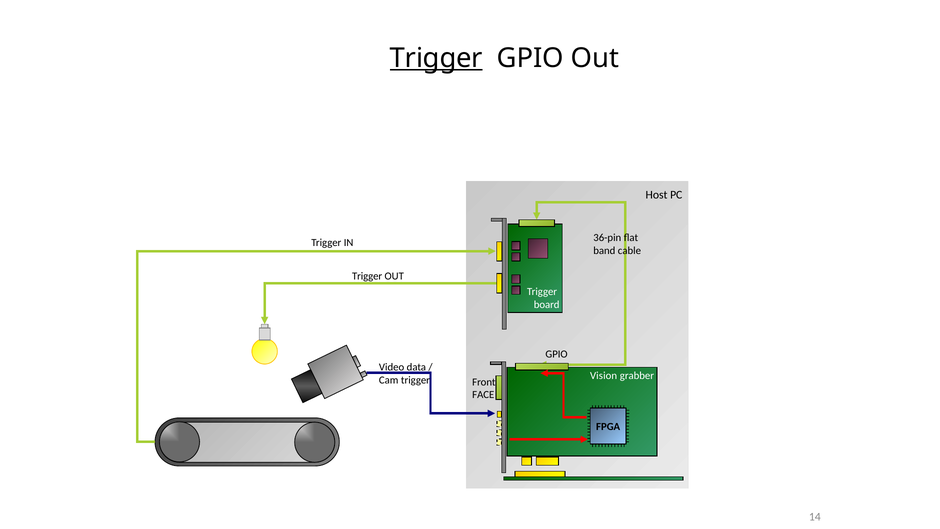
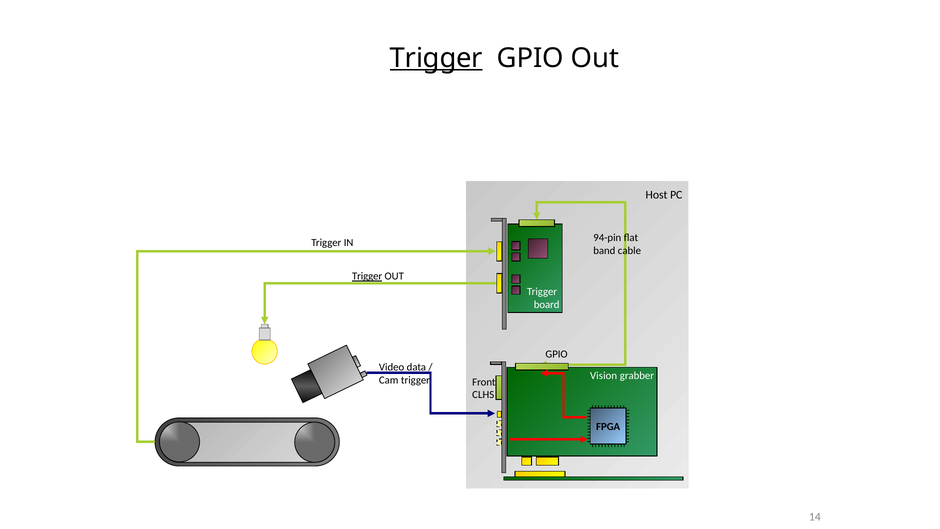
36-pin: 36-pin -> 94-pin
Trigger at (367, 276) underline: none -> present
FACE: FACE -> CLHS
